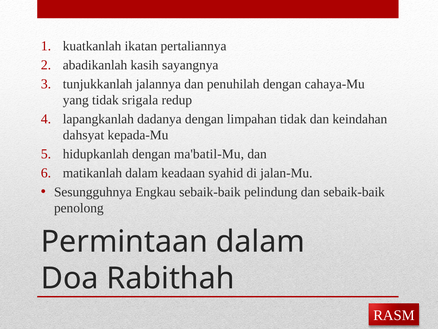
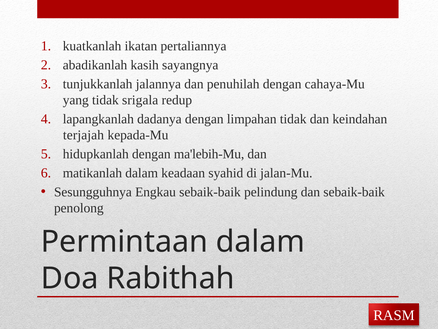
dahsyat: dahsyat -> terjajah
ma'batil-Mu: ma'batil-Mu -> ma'lebih-Mu
